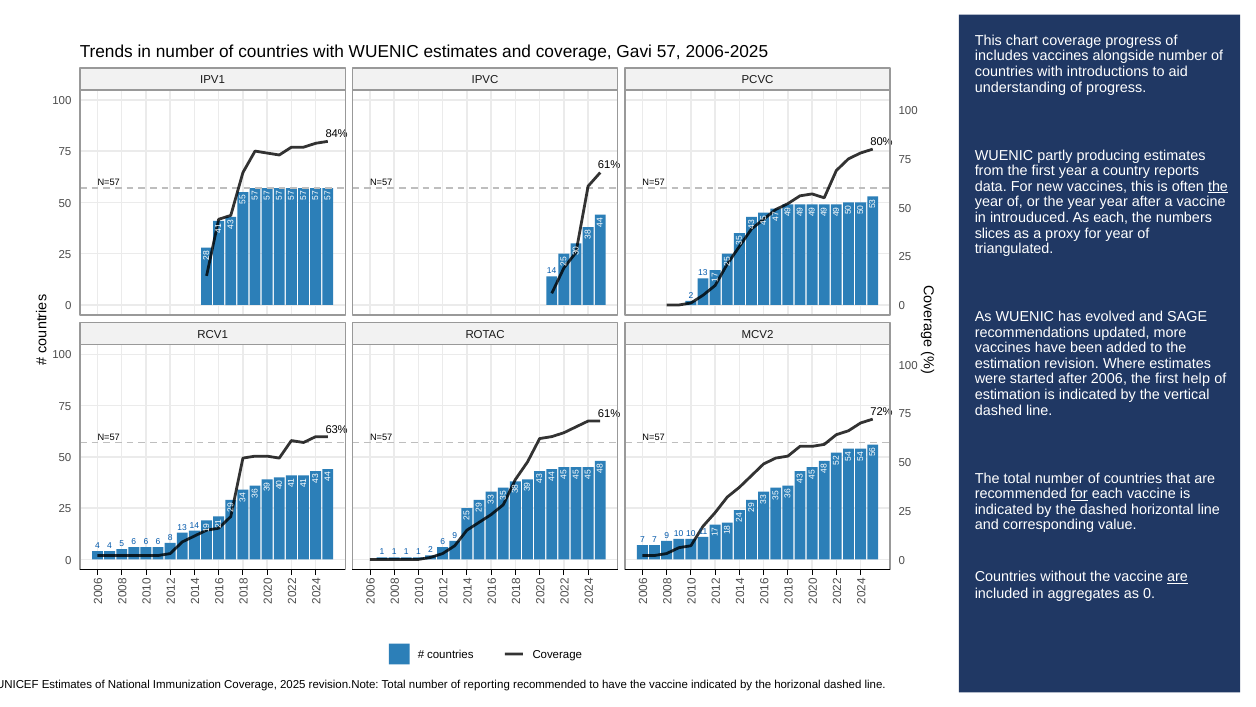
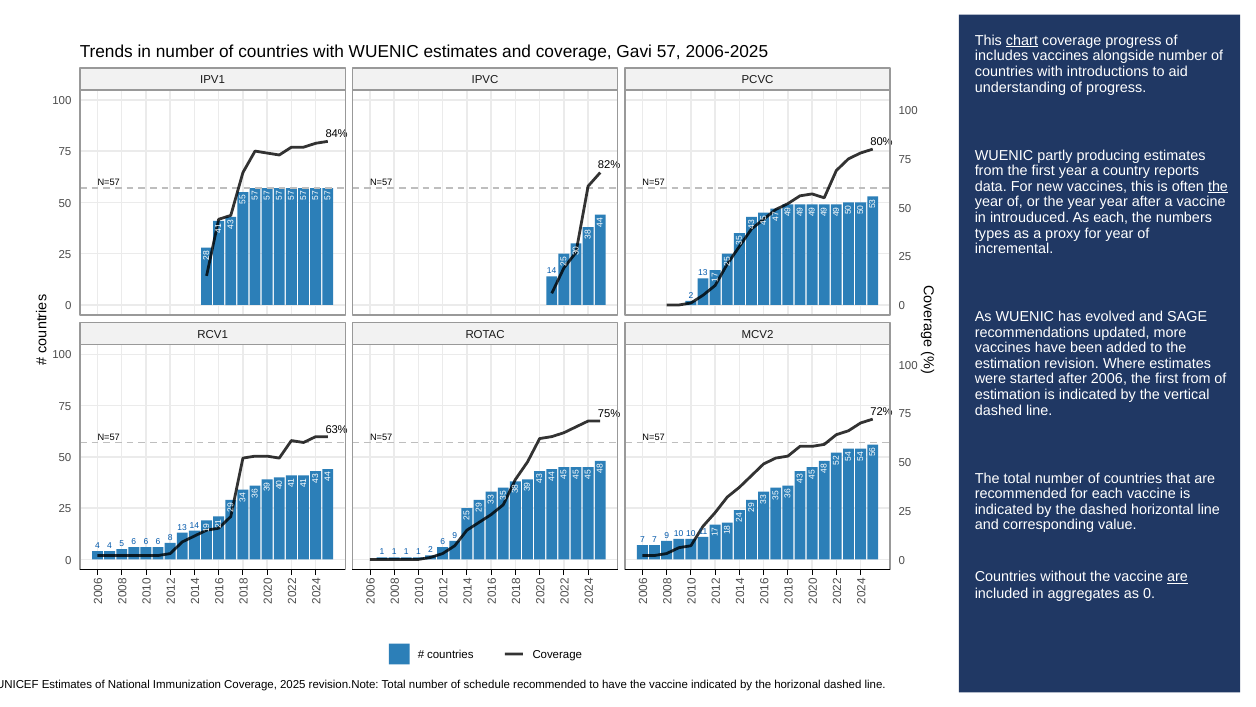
chart underline: none -> present
61% at (609, 165): 61% -> 82%
slices: slices -> types
triangulated: triangulated -> incremental
first help: help -> from
61% at (609, 414): 61% -> 75%
for at (1079, 494) underline: present -> none
reporting: reporting -> schedule
